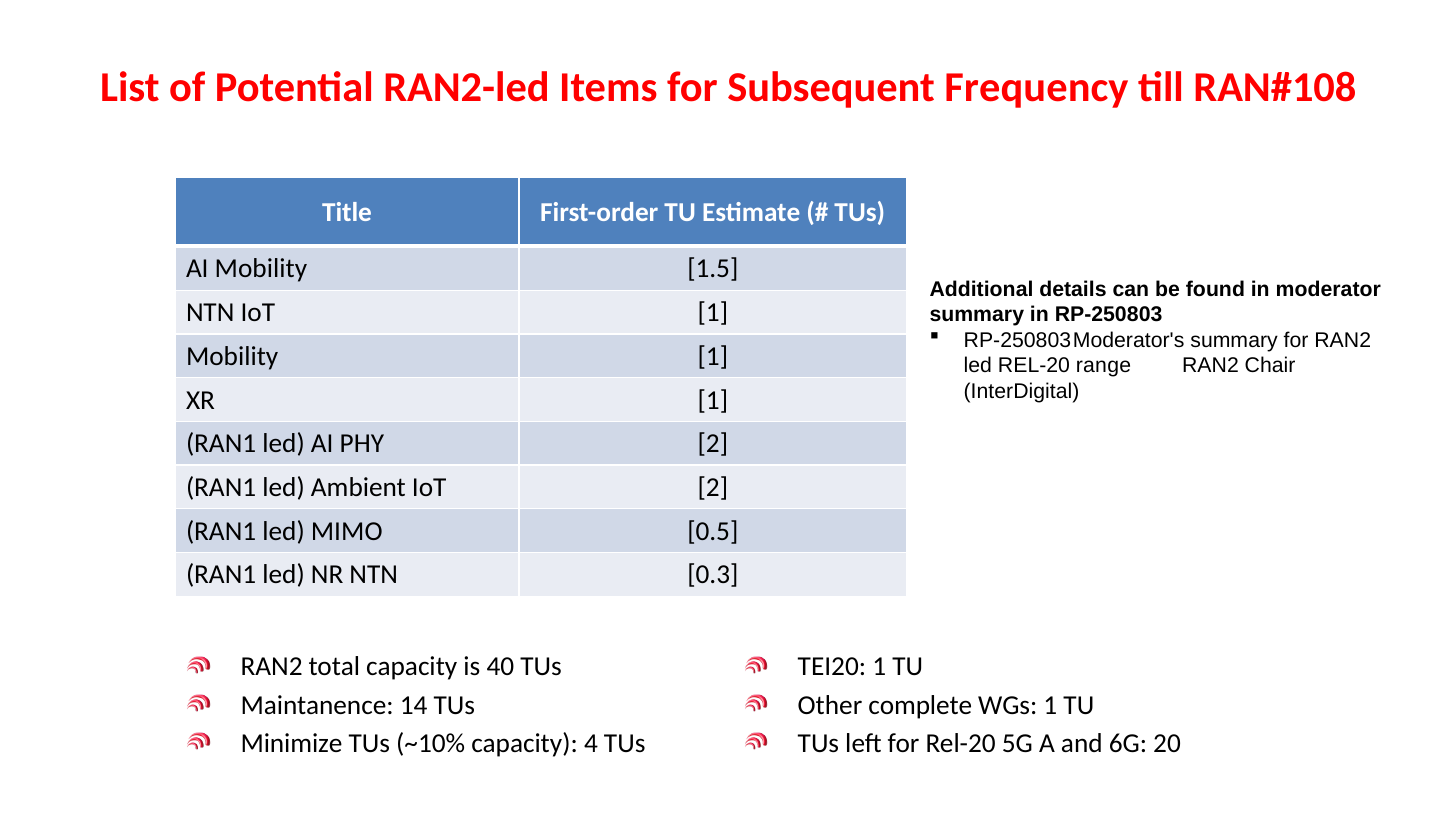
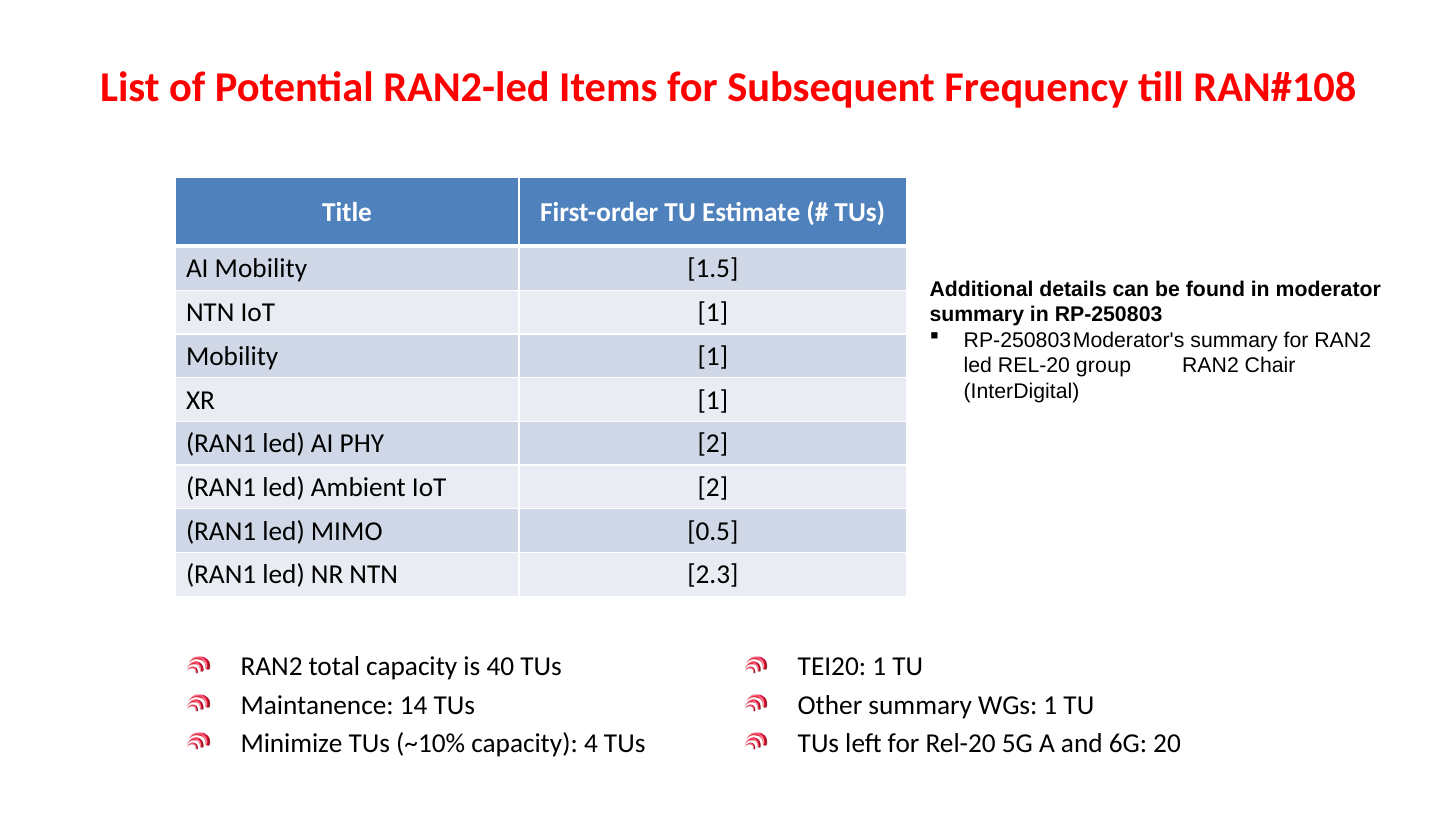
range: range -> group
0.3: 0.3 -> 2.3
Other complete: complete -> summary
